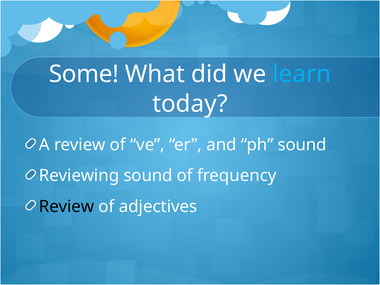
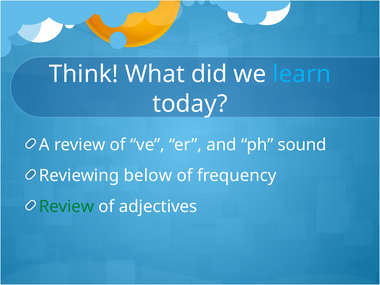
Some: Some -> Think
Reviewing sound: sound -> below
Review at (67, 206) colour: black -> green
